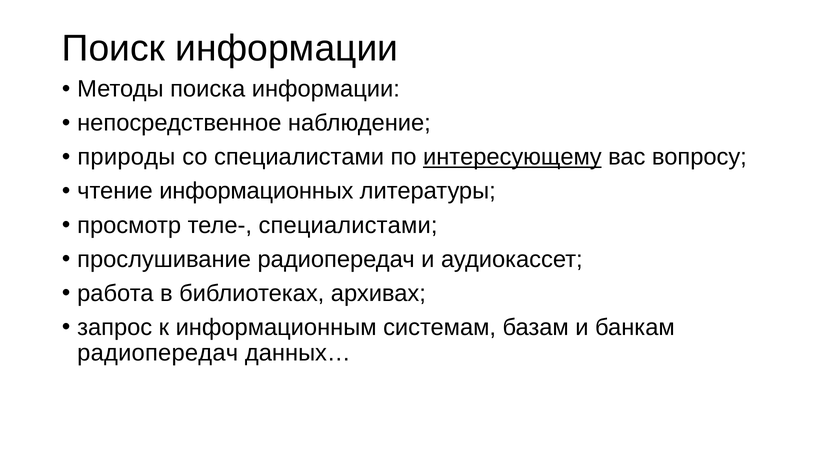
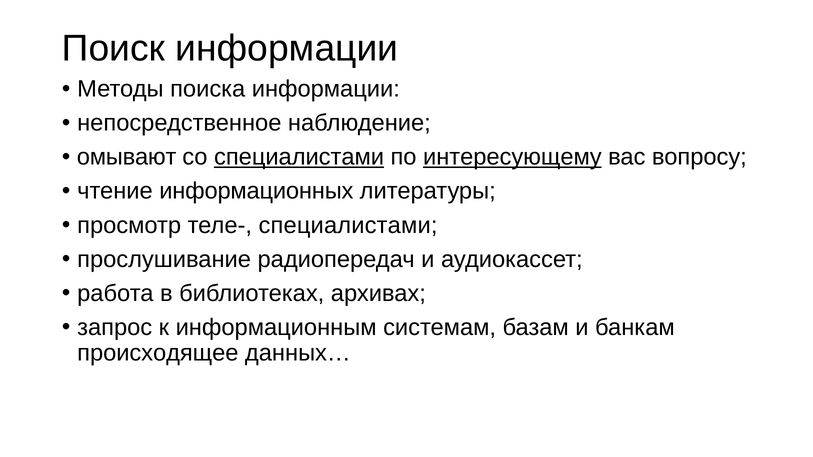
природы: природы -> омывают
специалистами at (299, 157) underline: none -> present
радиопередач at (158, 353): радиопередач -> происходящее
